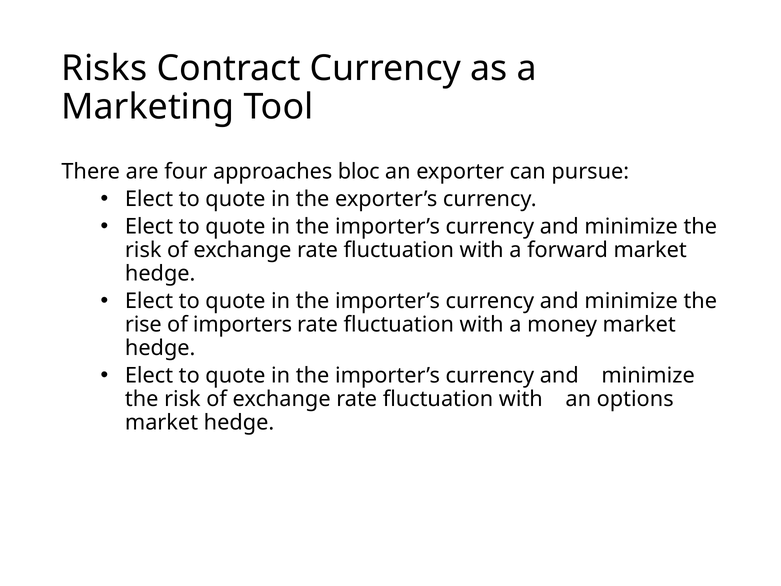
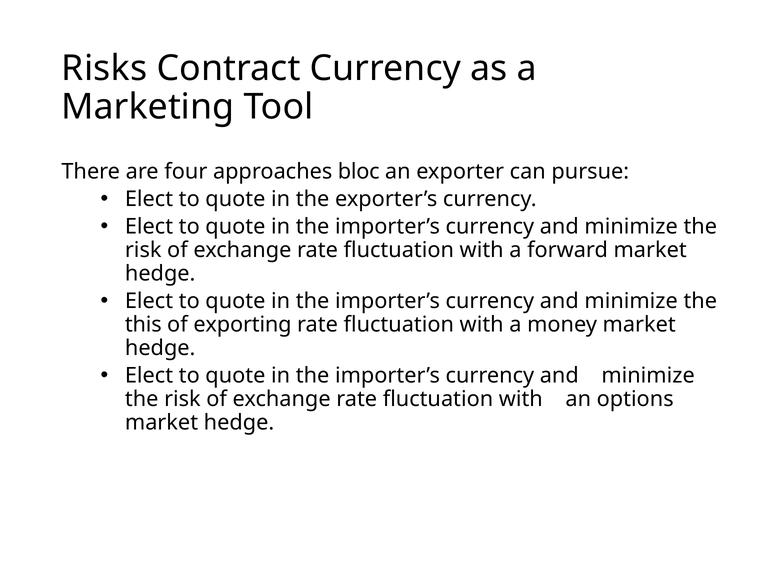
rise: rise -> this
importers: importers -> exporting
